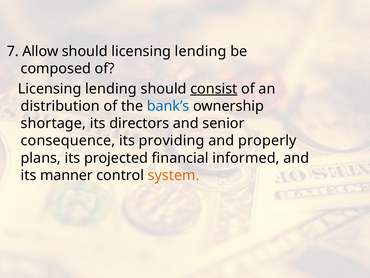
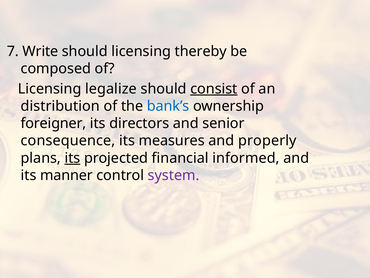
Allow: Allow -> Write
should licensing lending: lending -> thereby
lending at (111, 89): lending -> legalize
shortage: shortage -> foreigner
providing: providing -> measures
its at (72, 158) underline: none -> present
system colour: orange -> purple
